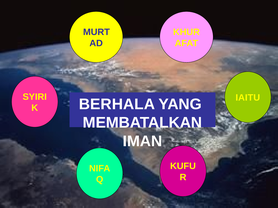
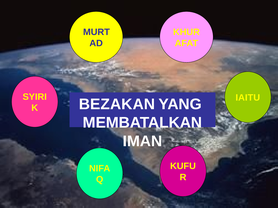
BERHALA: BERHALA -> BEZAKAN
